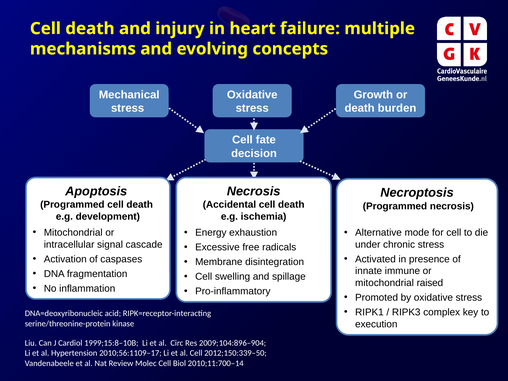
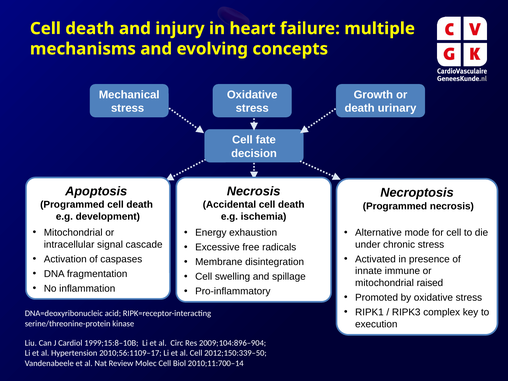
burden: burden -> urinary
